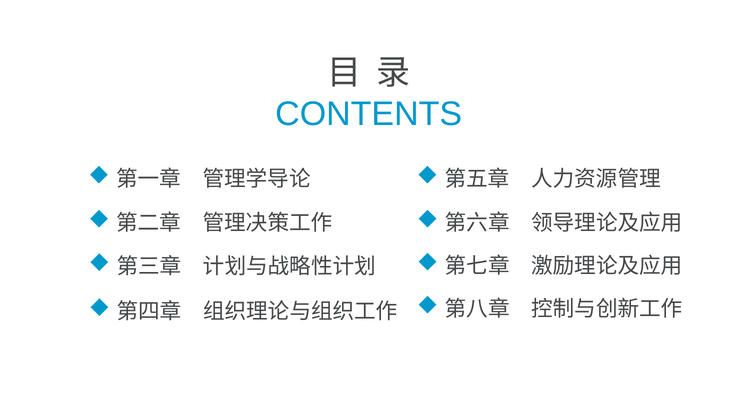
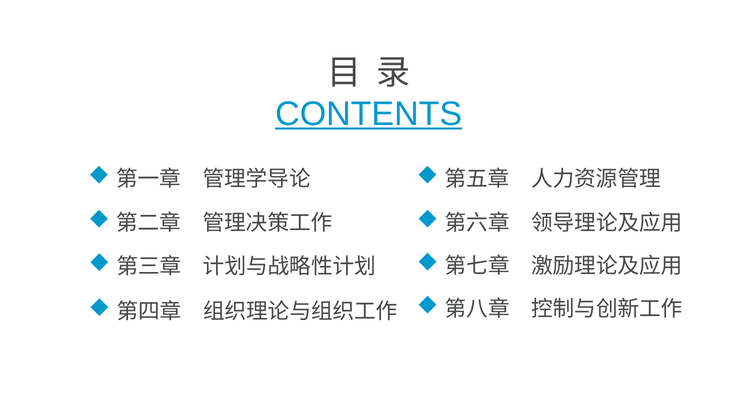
CONTENTS underline: none -> present
